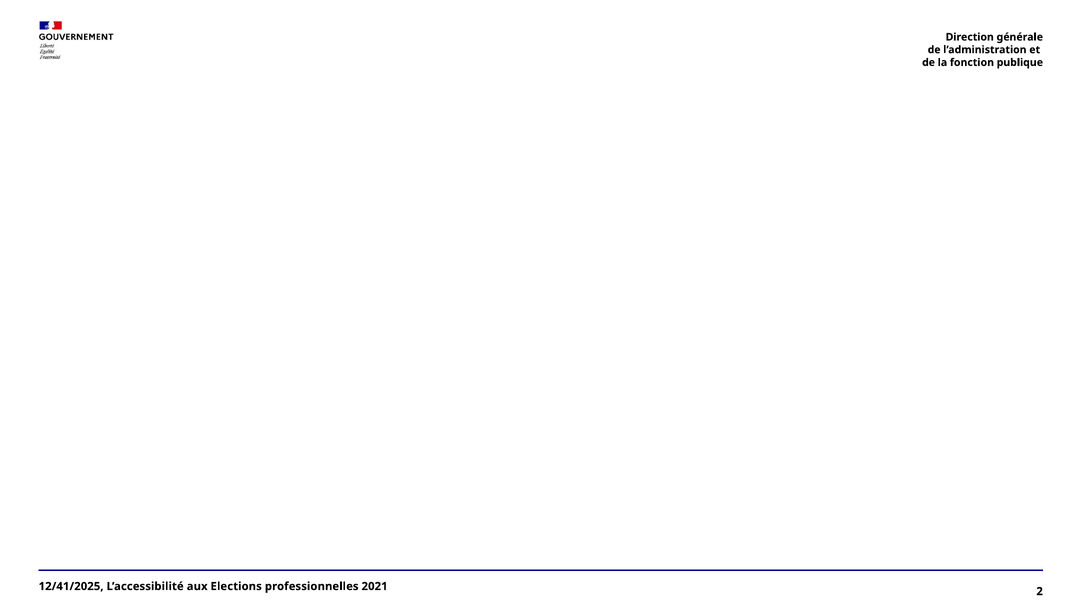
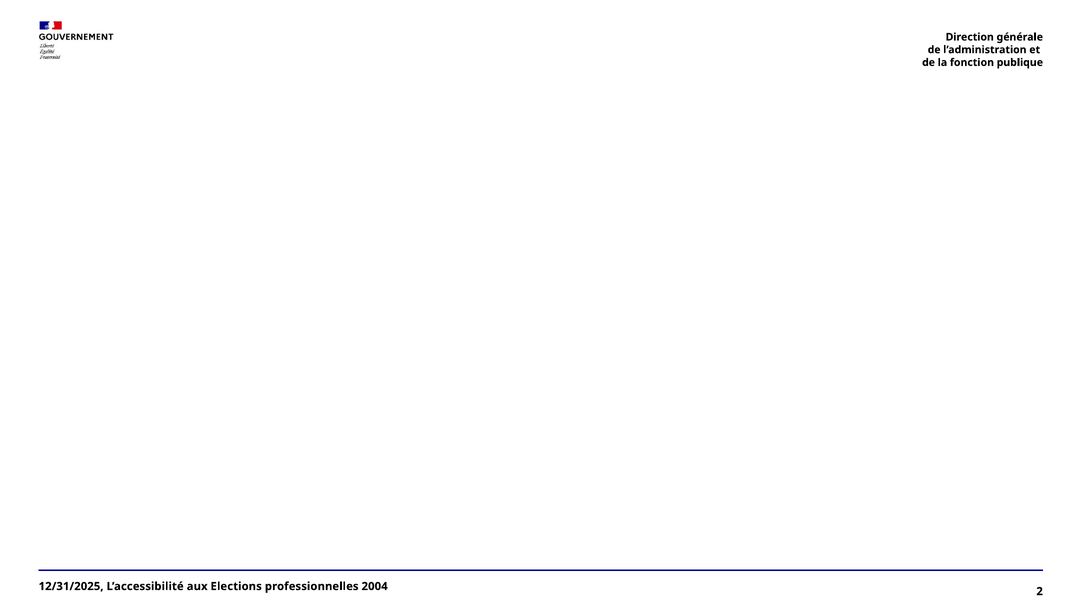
12/41/2025: 12/41/2025 -> 12/31/2025
2021: 2021 -> 2004
